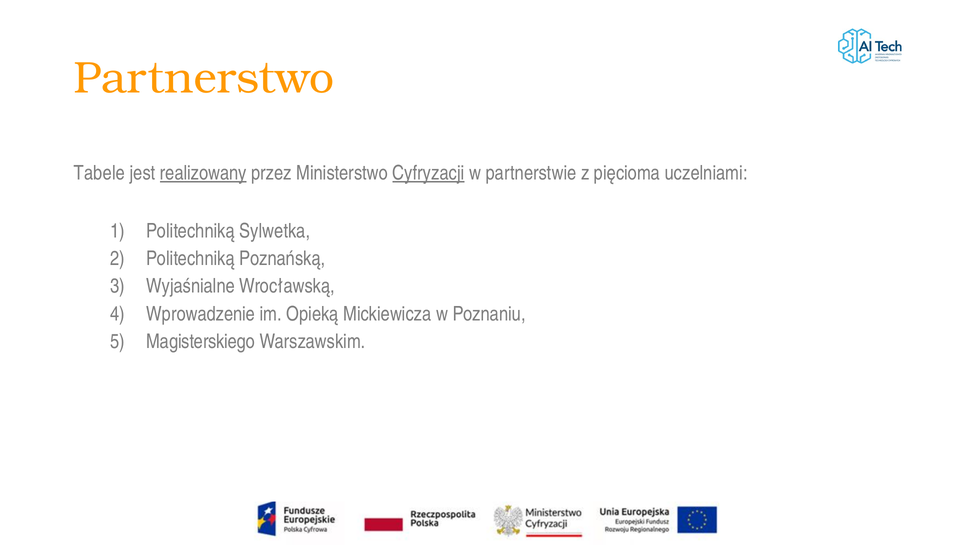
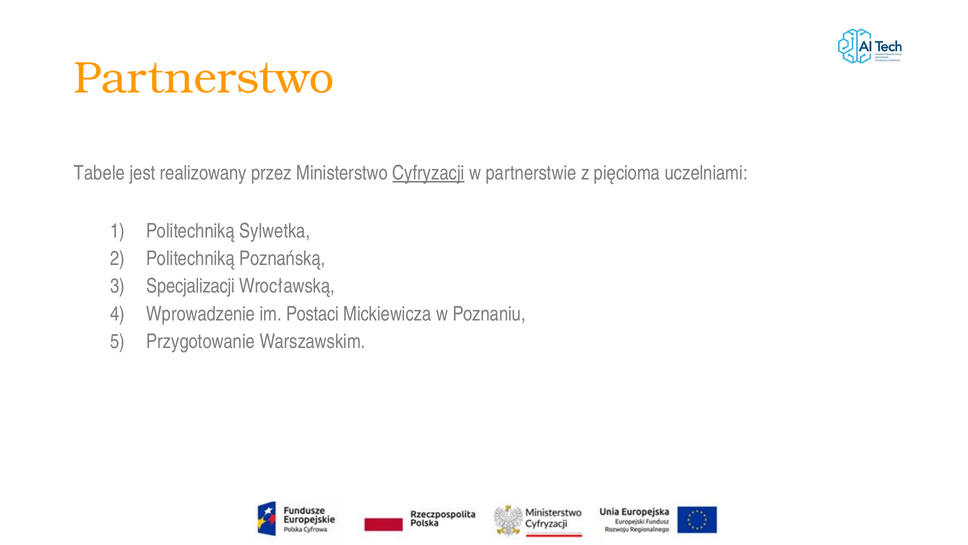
realizowany underline: present -> none
Wyjaśnialne: Wyjaśnialne -> Specjalizacji
Opieką: Opieką -> Postaci
Magisterskiego: Magisterskiego -> Przygotowanie
